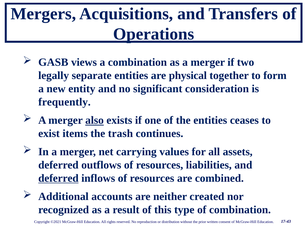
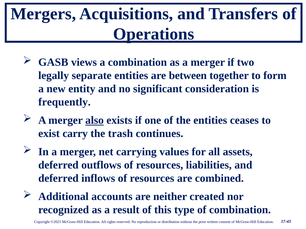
physical: physical -> between
items: items -> carry
deferred at (58, 179) underline: present -> none
